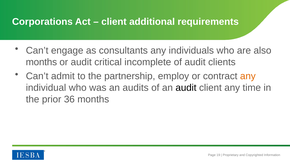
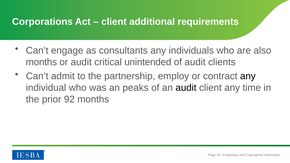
incomplete: incomplete -> unintended
any at (248, 76) colour: orange -> black
audits: audits -> peaks
36: 36 -> 92
